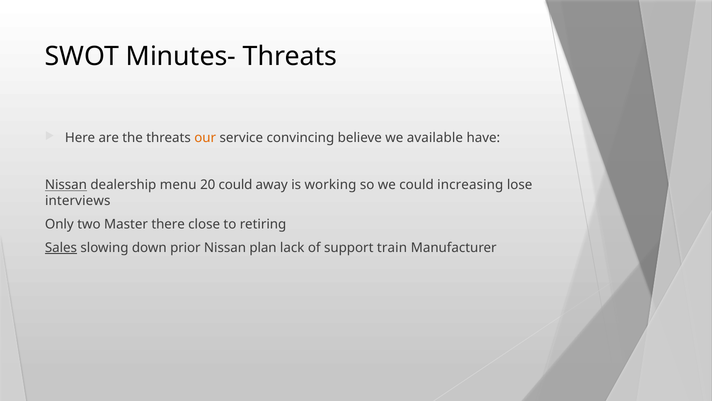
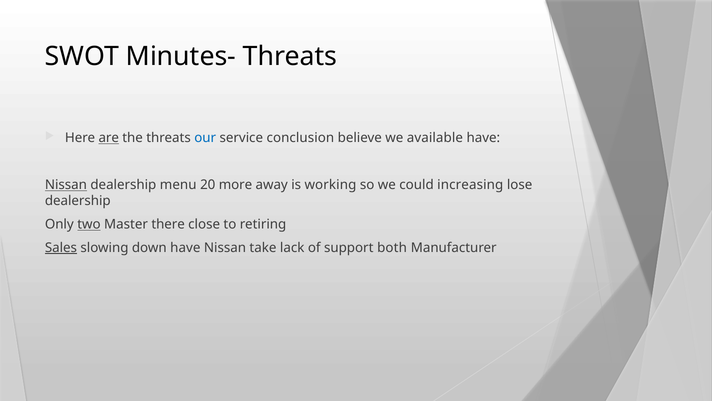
are underline: none -> present
our colour: orange -> blue
convincing: convincing -> conclusion
20 could: could -> more
interviews at (78, 201): interviews -> dealership
two underline: none -> present
down prior: prior -> have
plan: plan -> take
train: train -> both
